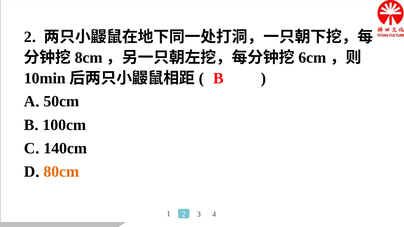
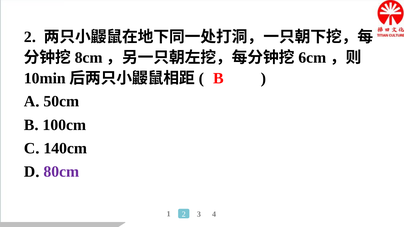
80cm colour: orange -> purple
